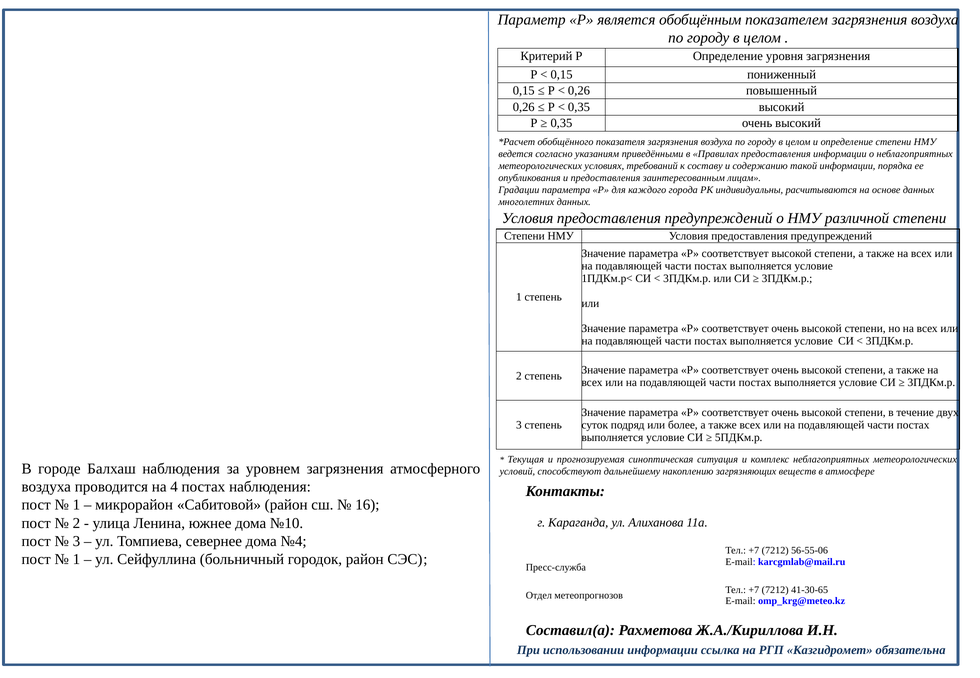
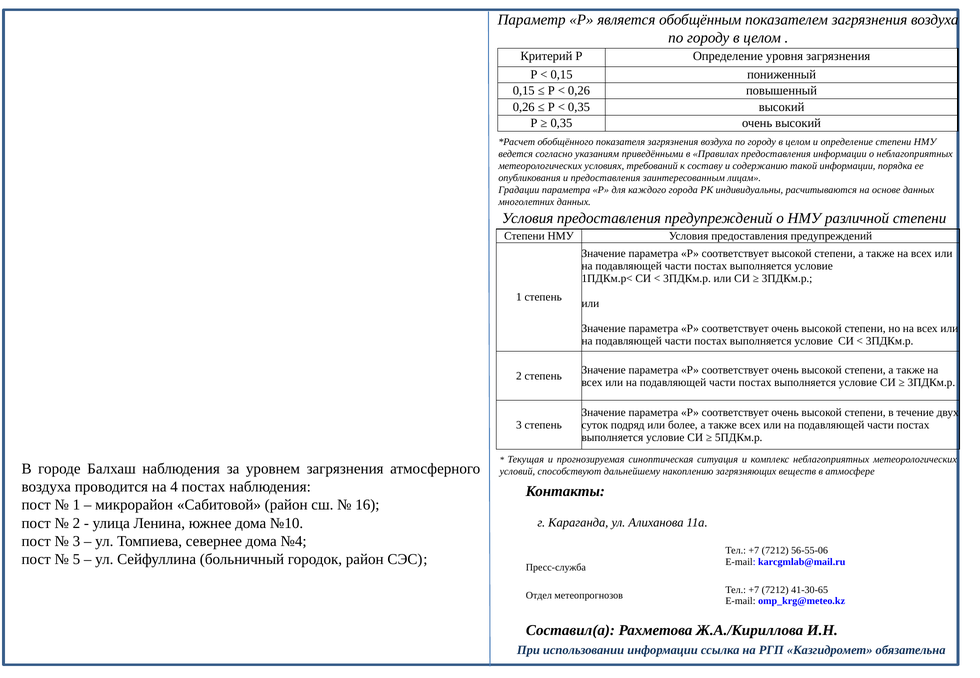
1 at (76, 560): 1 -> 5
